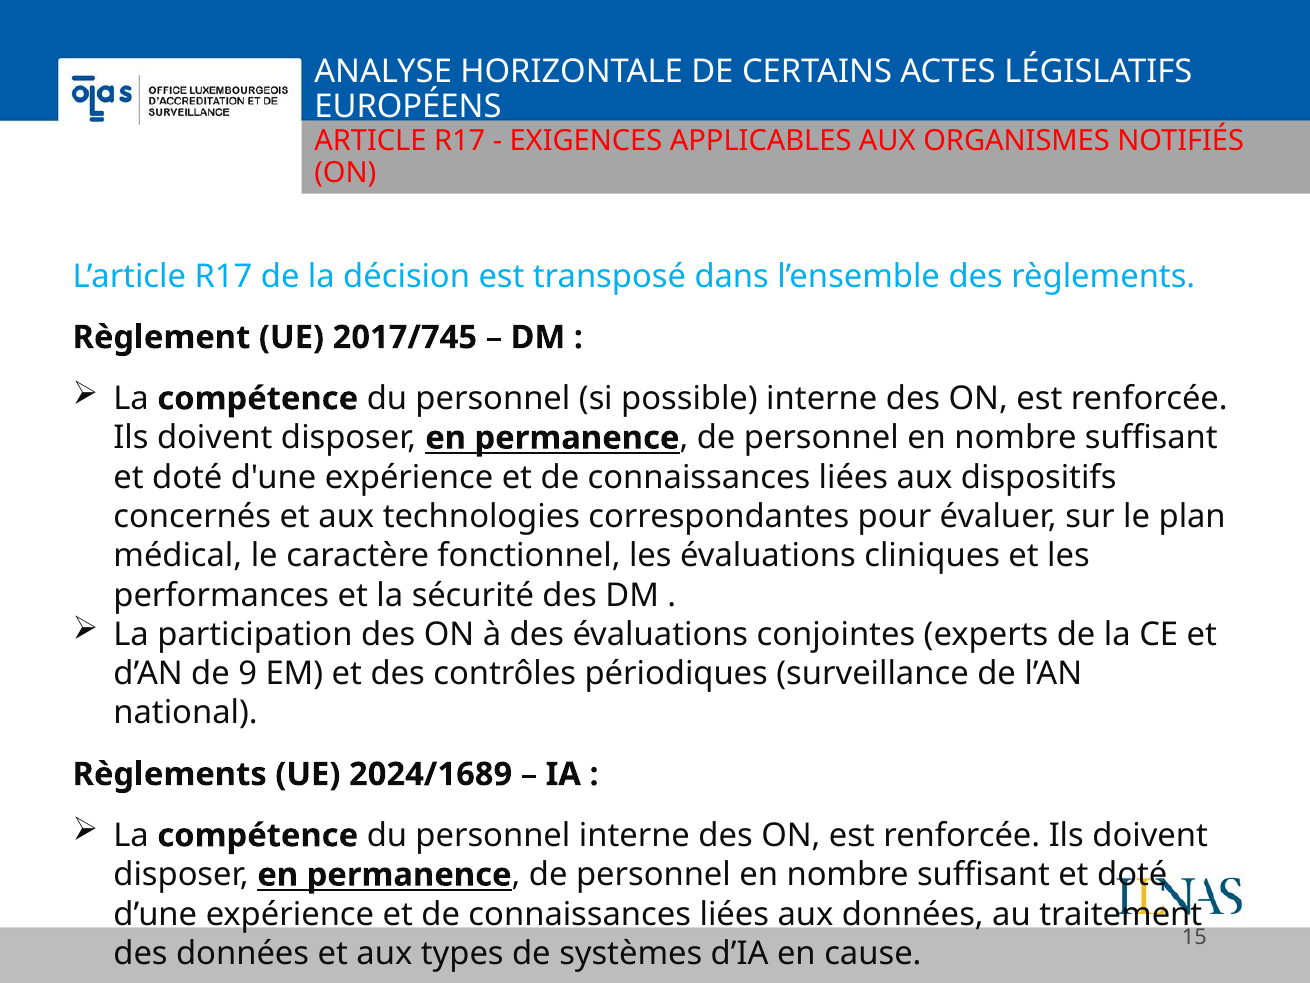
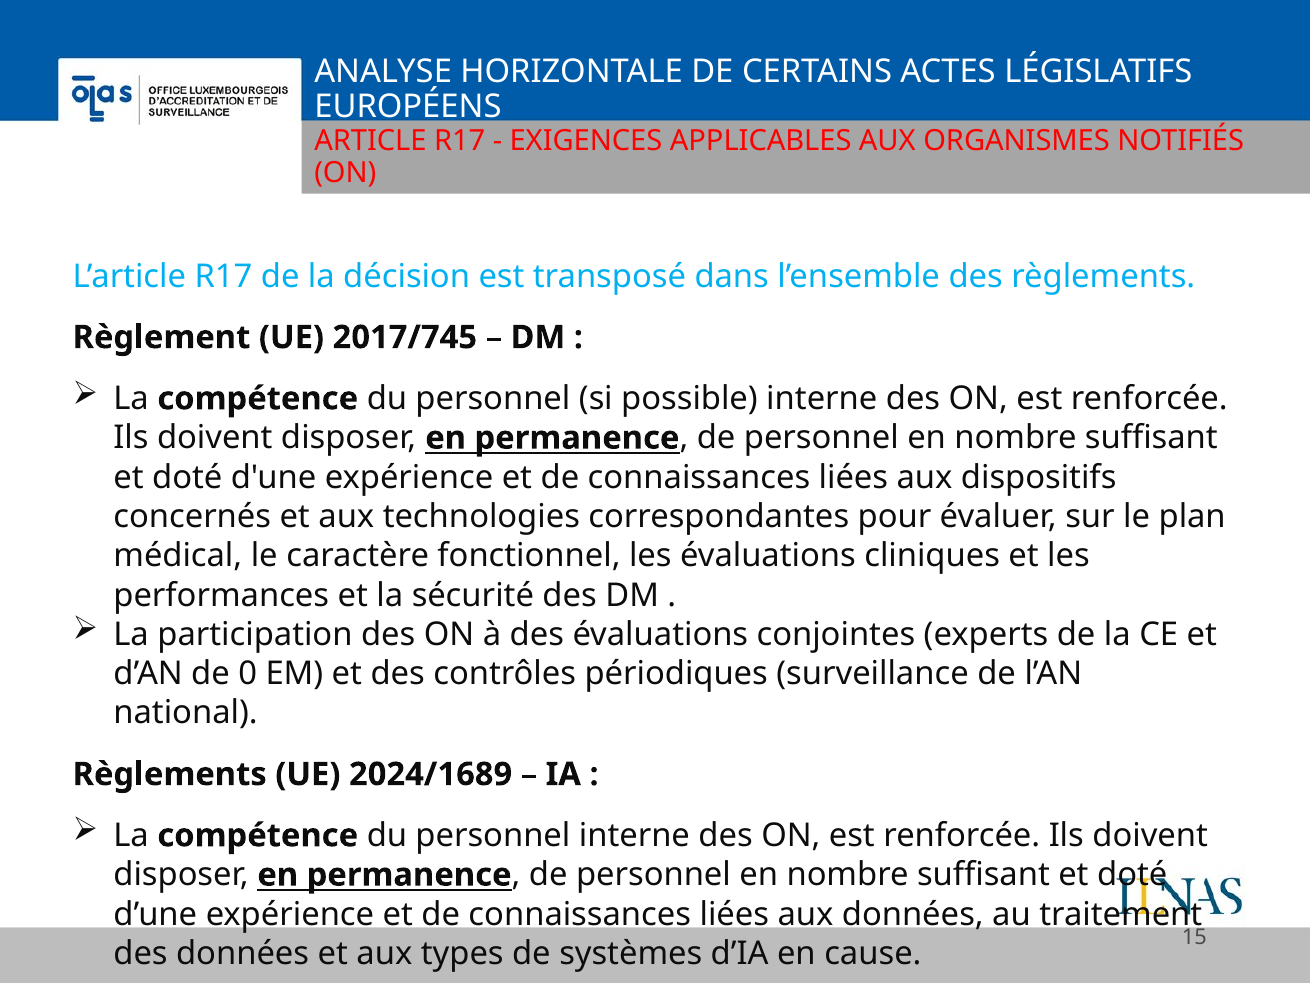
9: 9 -> 0
